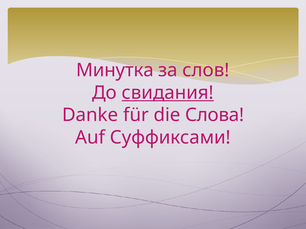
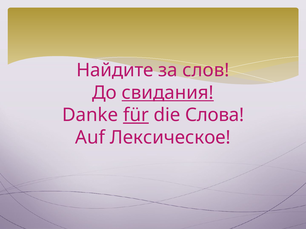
Минутка: Минутка -> Найдите
für underline: none -> present
Суффиксами: Суффиксами -> Лексическое
